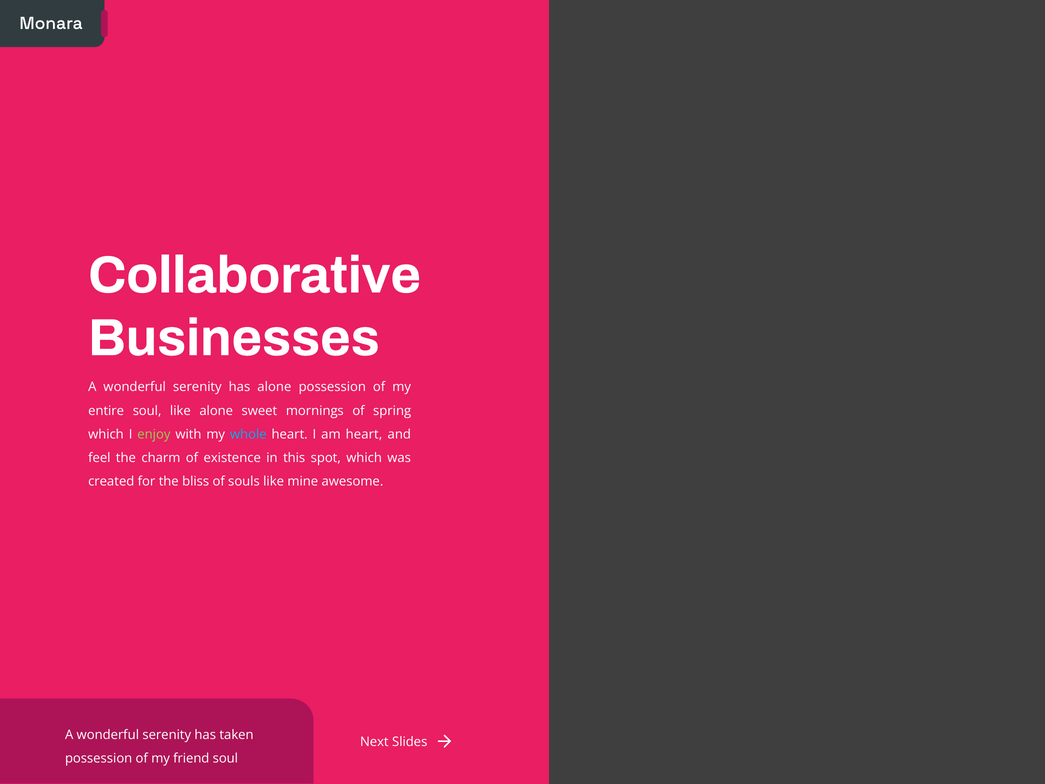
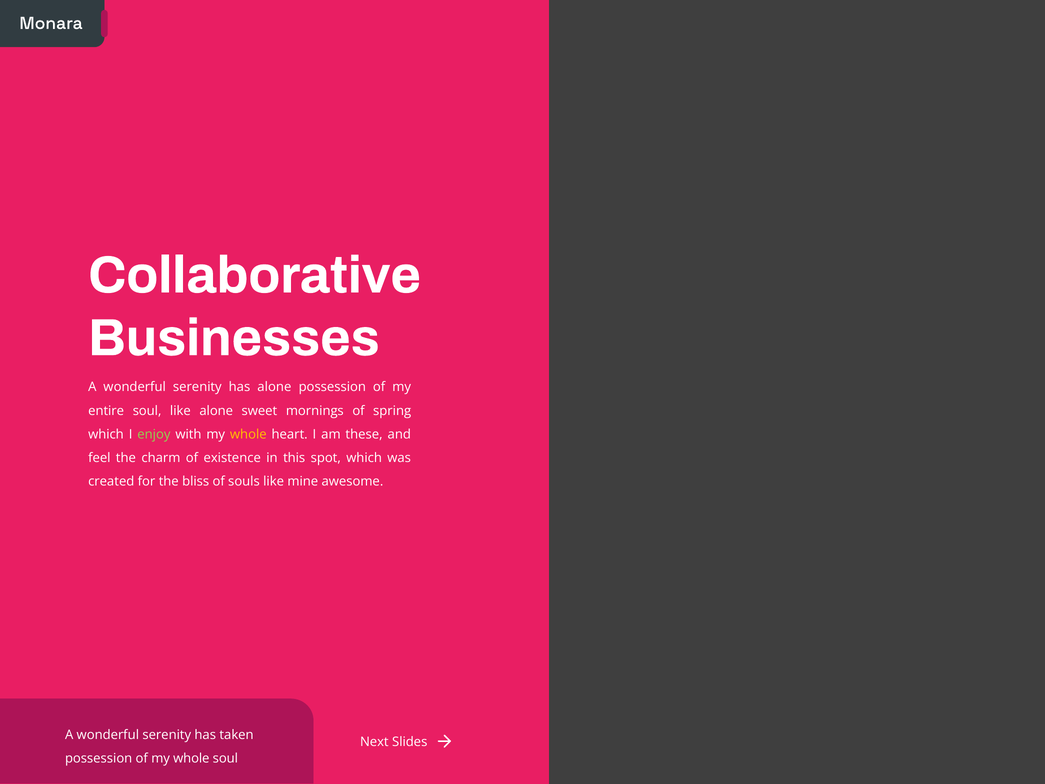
whole at (248, 434) colour: light blue -> yellow
am heart: heart -> these
of my friend: friend -> whole
